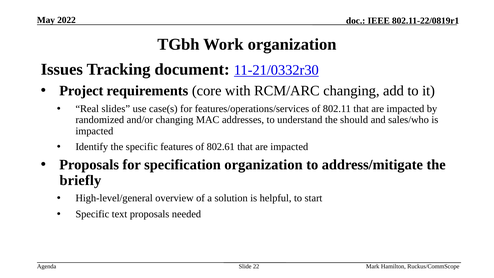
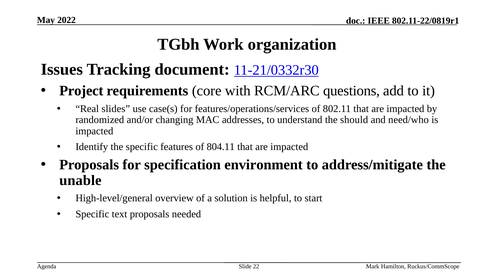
RCM/ARC changing: changing -> questions
sales/who: sales/who -> need/who
802.61: 802.61 -> 804.11
specification organization: organization -> environment
briefly: briefly -> unable
